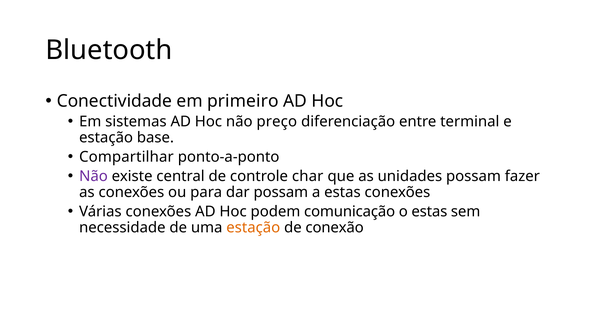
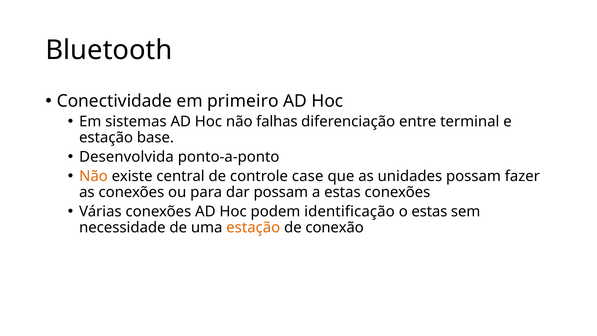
preço: preço -> falhas
Compartilhar: Compartilhar -> Desenvolvida
Não at (93, 176) colour: purple -> orange
char: char -> case
comunicação: comunicação -> identificação
